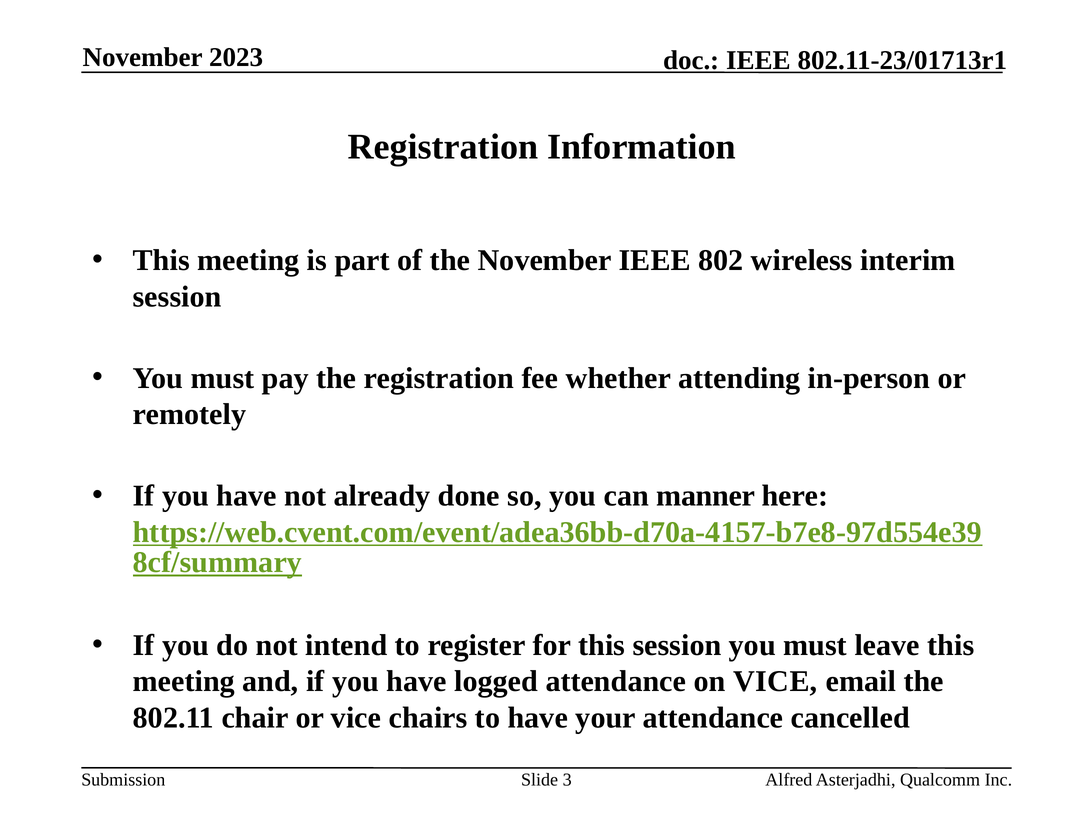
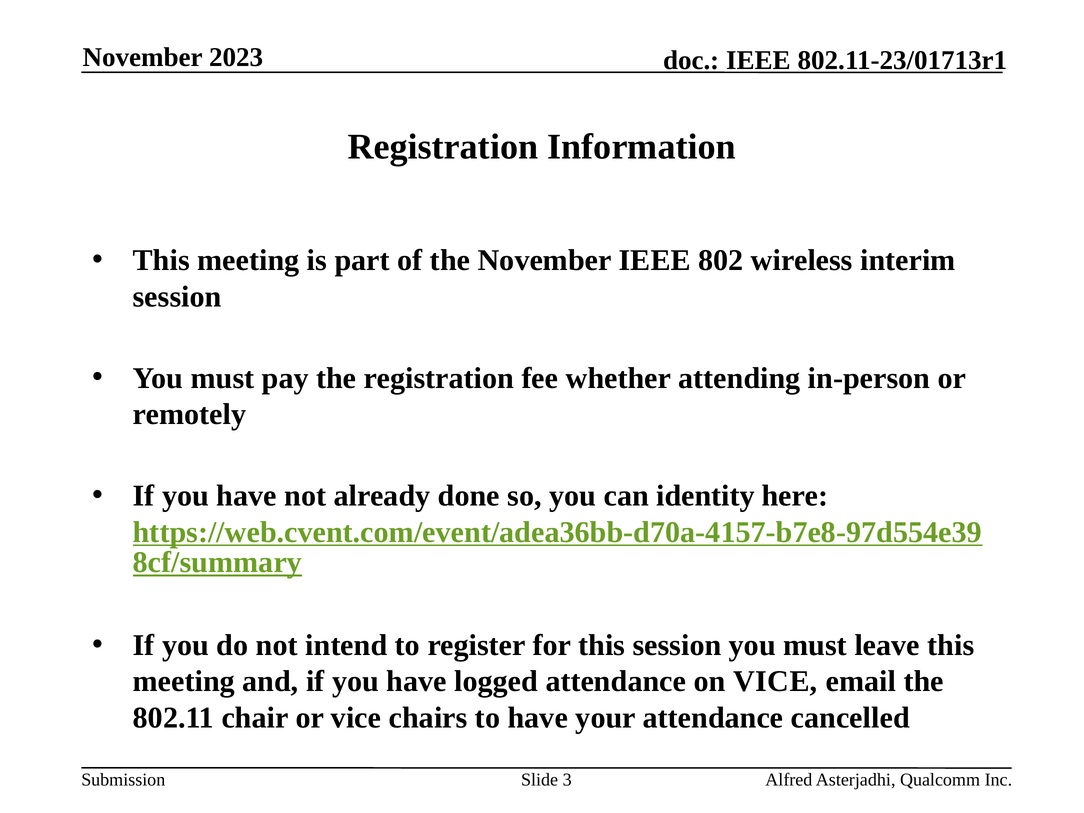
manner: manner -> identity
